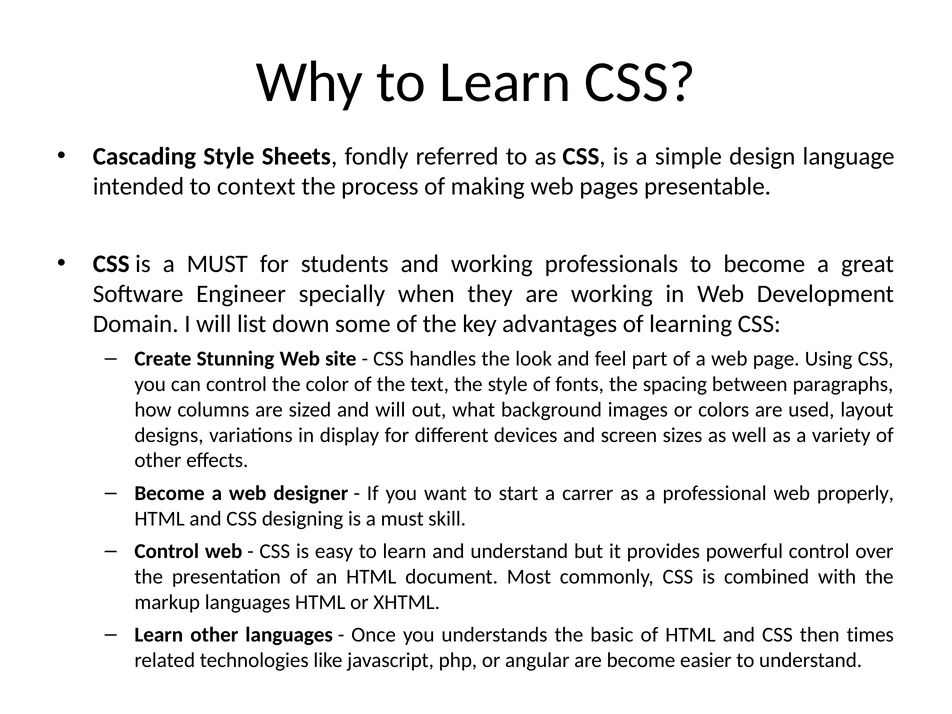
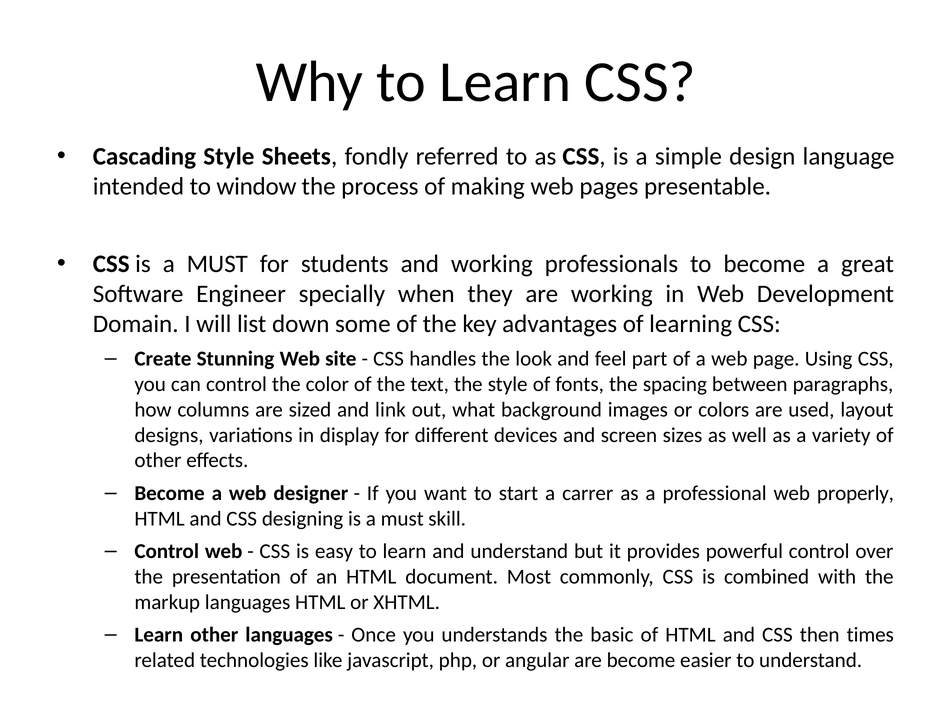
context: context -> window
and will: will -> link
